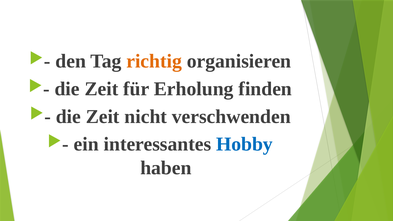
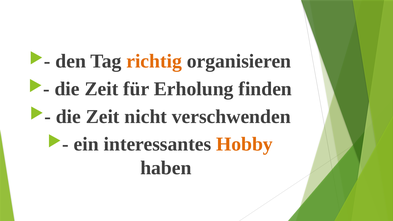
Hobby colour: blue -> orange
